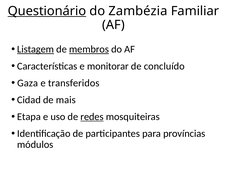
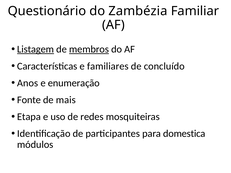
Questionário underline: present -> none
monitorar: monitorar -> familiares
Gaza: Gaza -> Anos
transferidos: transferidos -> enumeração
Cidad: Cidad -> Fonte
redes underline: present -> none
províncias: províncias -> domestica
